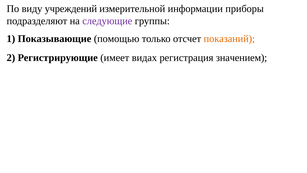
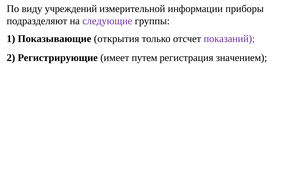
помощью: помощью -> открытия
показаний colour: orange -> purple
видах: видах -> путем
